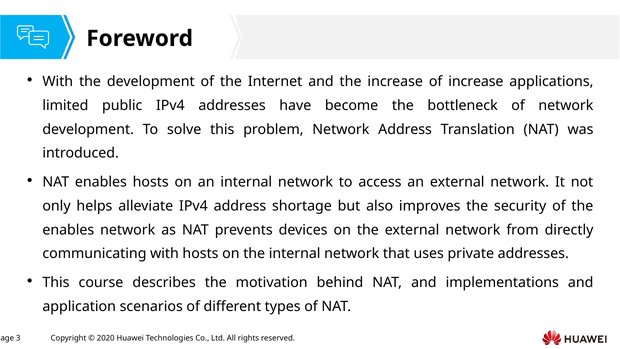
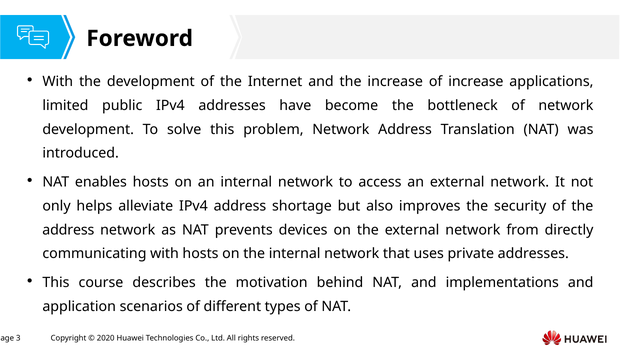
enables at (68, 230): enables -> address
